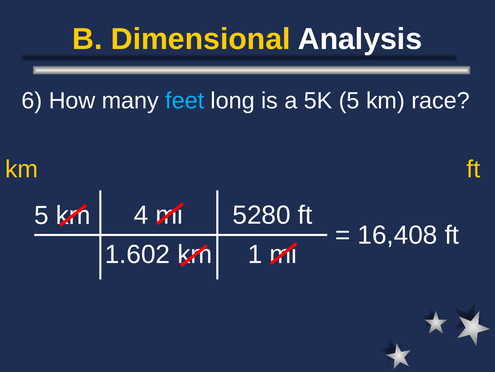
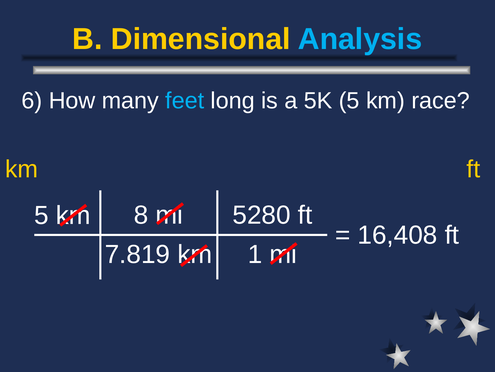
Analysis colour: white -> light blue
4: 4 -> 8
1.602: 1.602 -> 7.819
